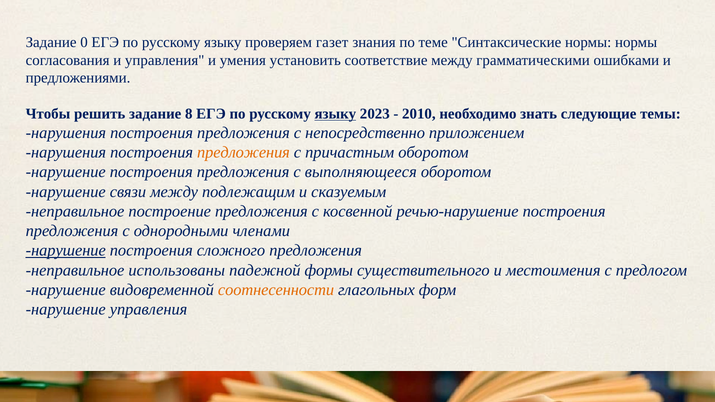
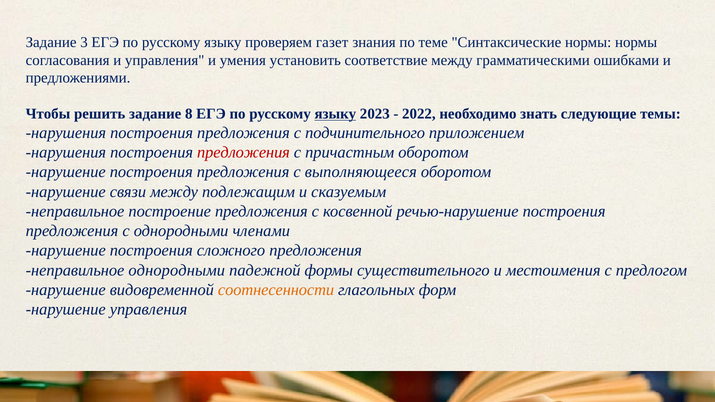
0: 0 -> 3
2010: 2010 -> 2022
непосредственно: непосредственно -> подчинительного
предложения at (243, 152) colour: orange -> red
нарушение at (66, 251) underline: present -> none
неправильное использованы: использованы -> однородными
